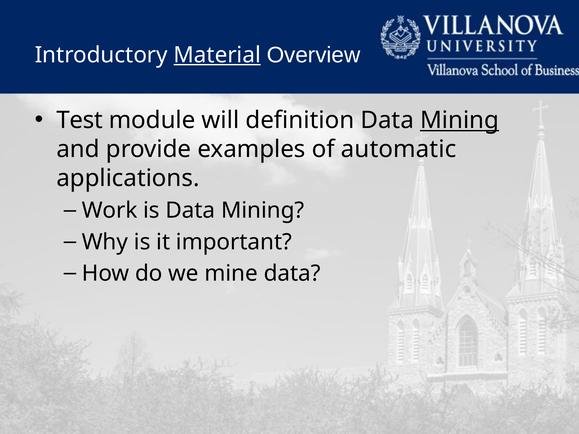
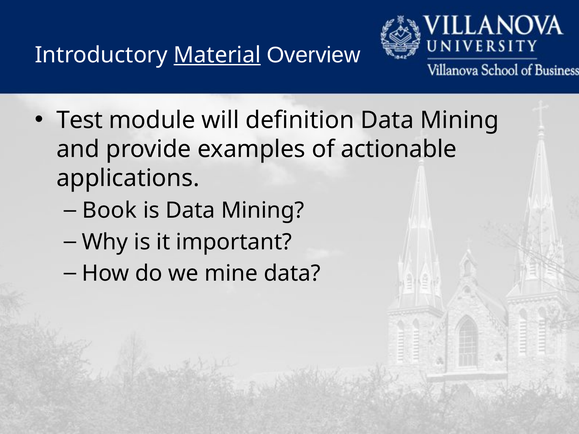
Mining at (460, 120) underline: present -> none
automatic: automatic -> actionable
Work: Work -> Book
